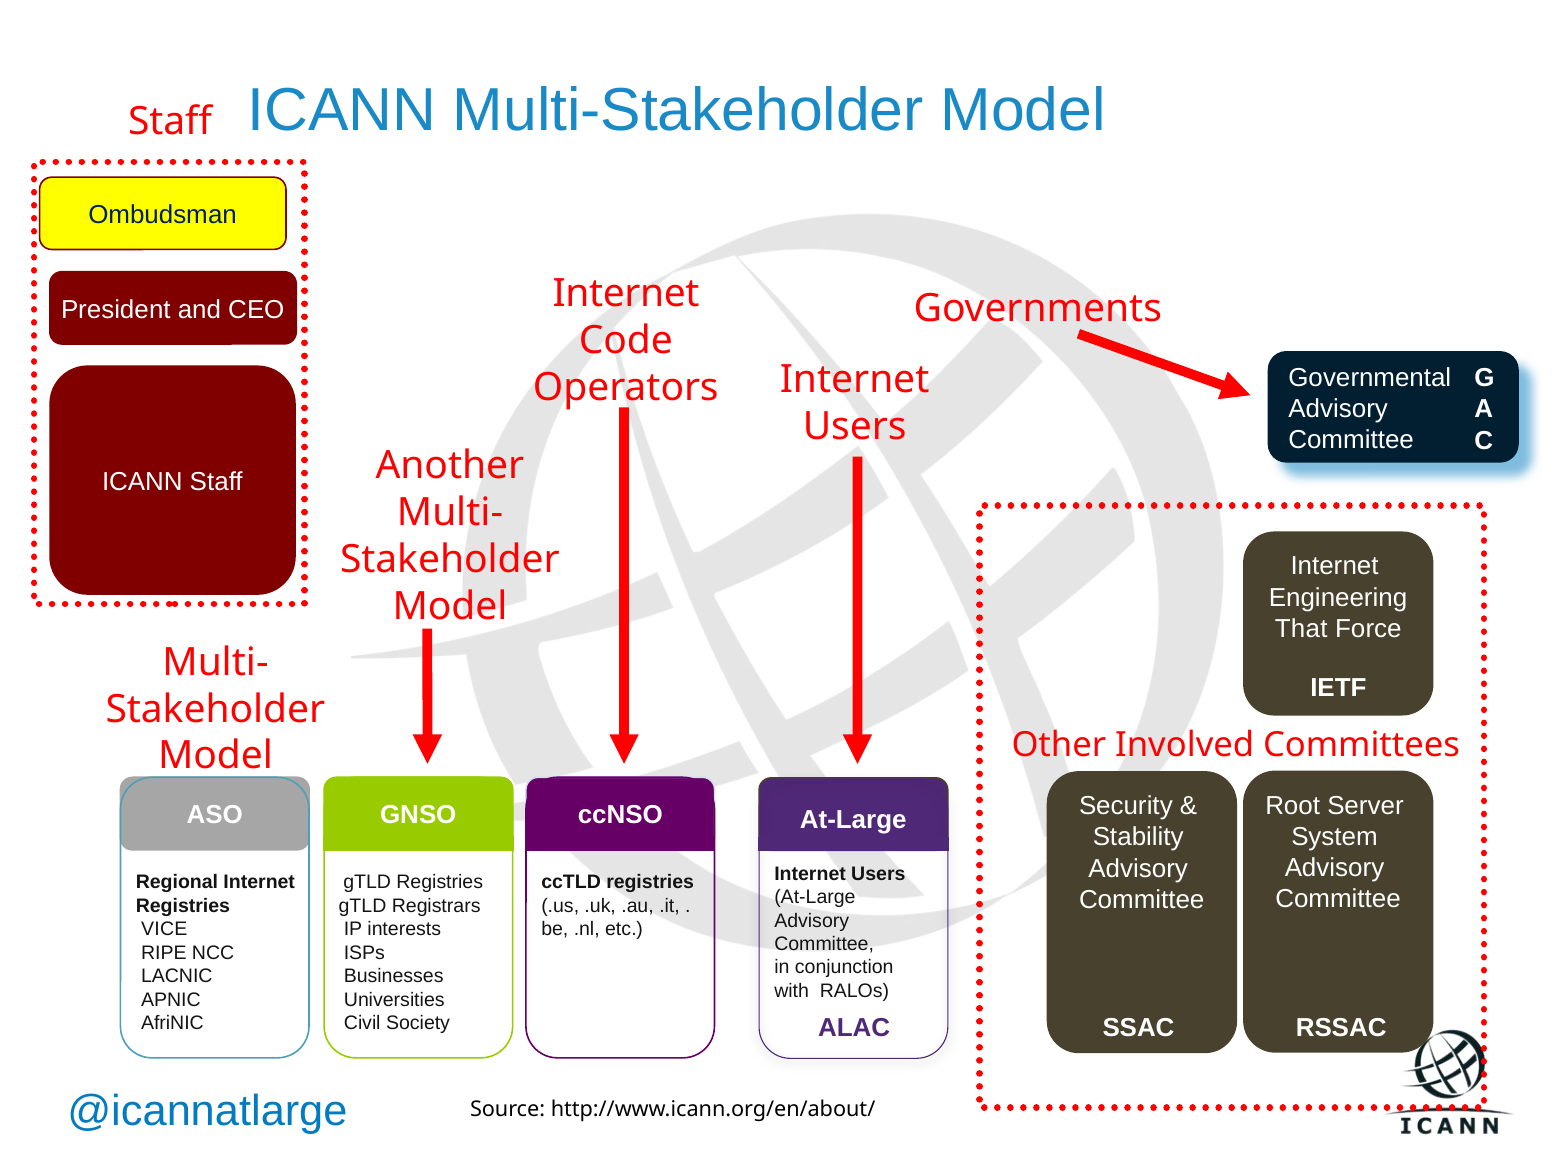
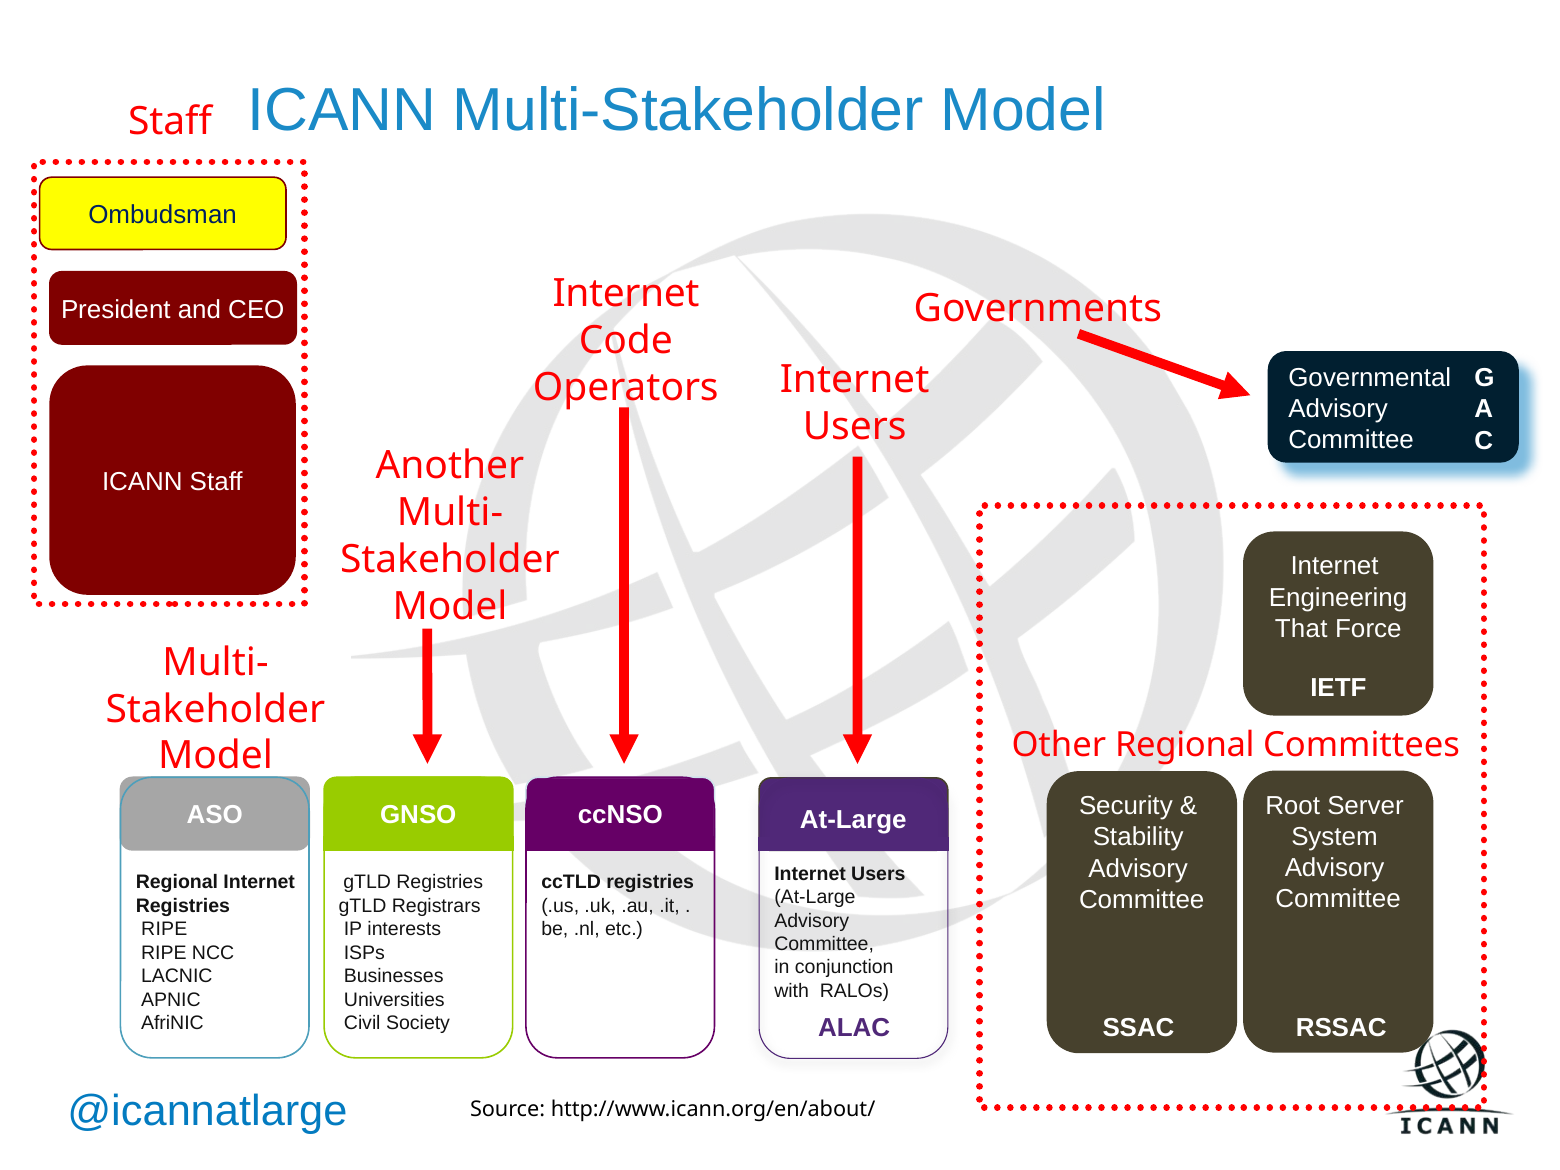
Other Involved: Involved -> Regional
VICE at (164, 929): VICE -> RIPE
